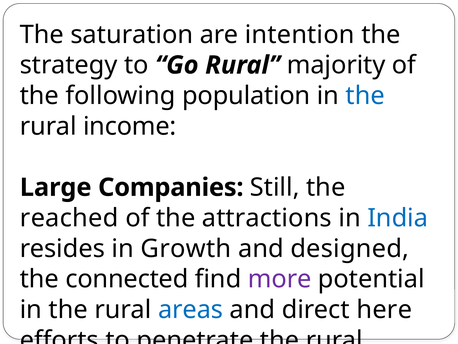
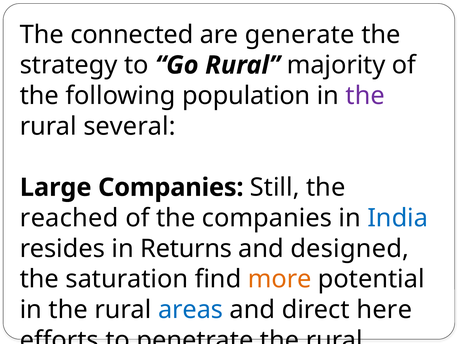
saturation: saturation -> connected
intention: intention -> generate
the at (365, 96) colour: blue -> purple
income: income -> several
the attractions: attractions -> companies
Growth: Growth -> Returns
connected: connected -> saturation
more colour: purple -> orange
